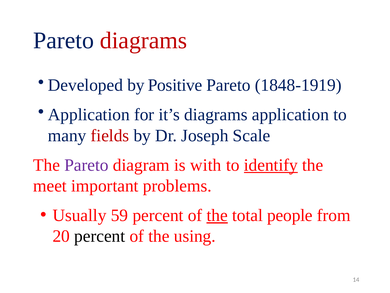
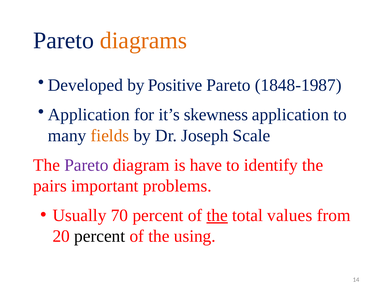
diagrams at (144, 40) colour: red -> orange
1848-1919: 1848-1919 -> 1848-1987
it’s diagrams: diagrams -> skewness
fields colour: red -> orange
with: with -> have
identify underline: present -> none
meet: meet -> pairs
59: 59 -> 70
people: people -> values
